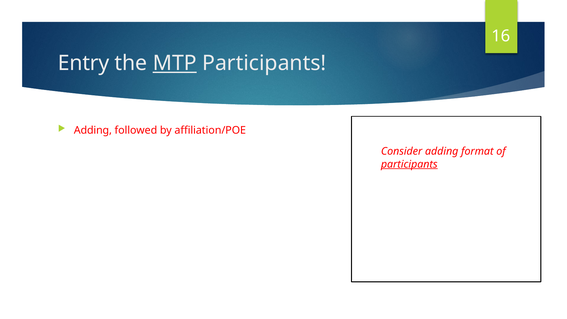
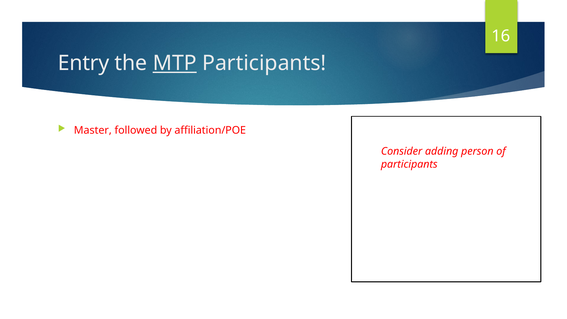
Adding at (93, 130): Adding -> Master
format: format -> person
participants at (409, 164) underline: present -> none
